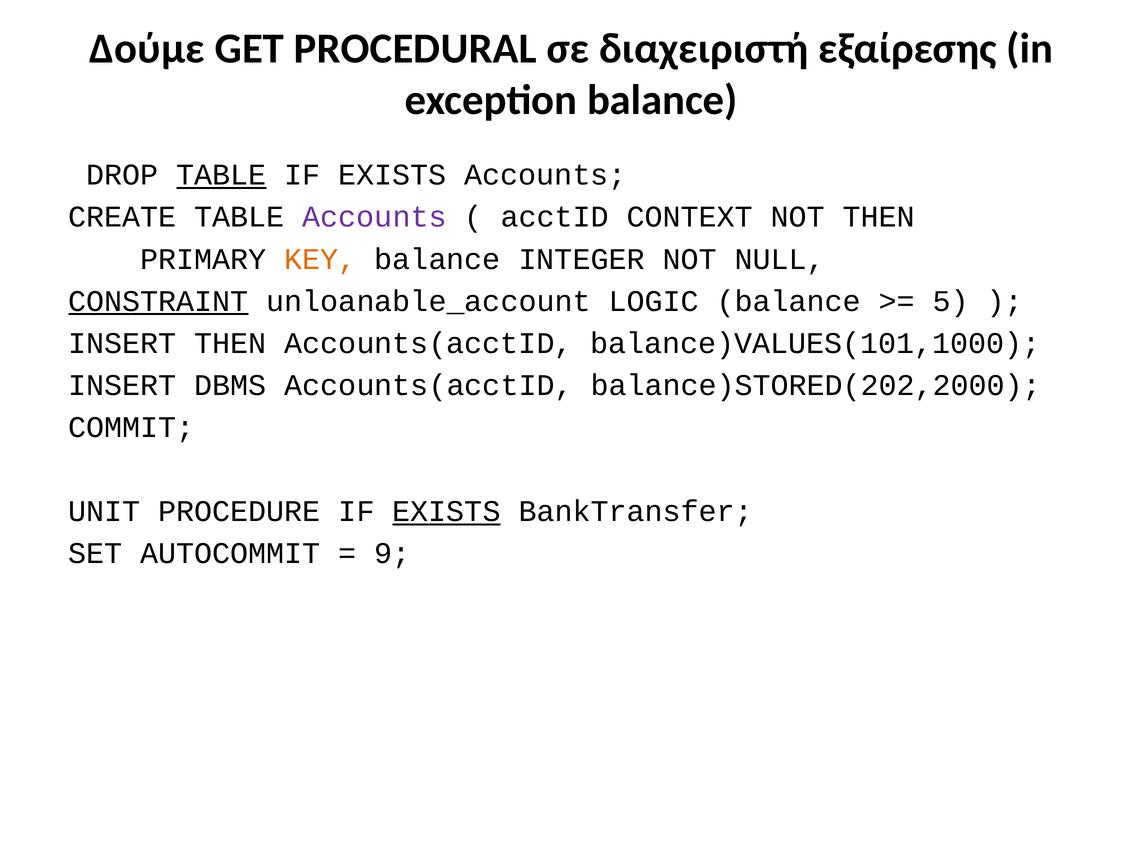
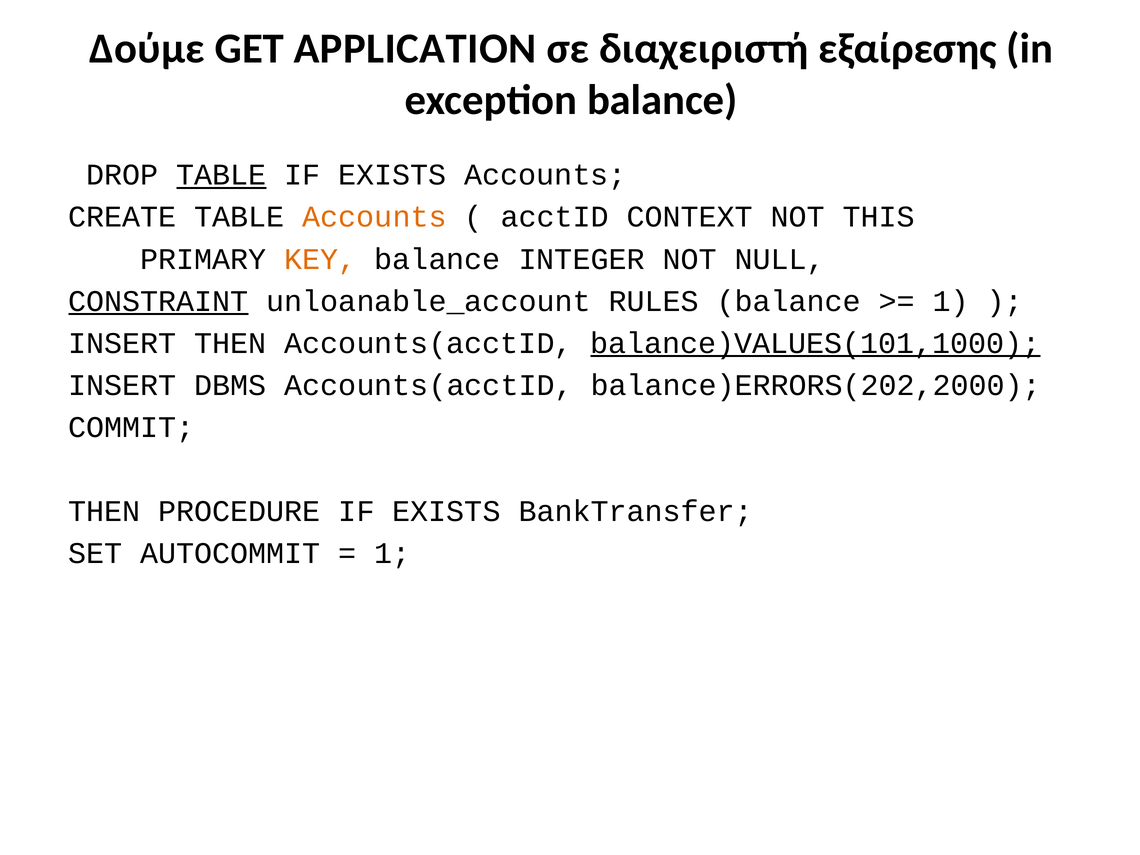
PROCEDURAL: PROCEDURAL -> APPLICATION
Accounts at (375, 217) colour: purple -> orange
NOT THEN: THEN -> THIS
LOGIC: LOGIC -> RULES
5 at (951, 301): 5 -> 1
balance)VALUES(101,1000 underline: none -> present
balance)STORED(202,2000: balance)STORED(202,2000 -> balance)ERRORS(202,2000
UNIT at (104, 511): UNIT -> THEN
EXISTS at (446, 511) underline: present -> none
9 at (392, 553): 9 -> 1
